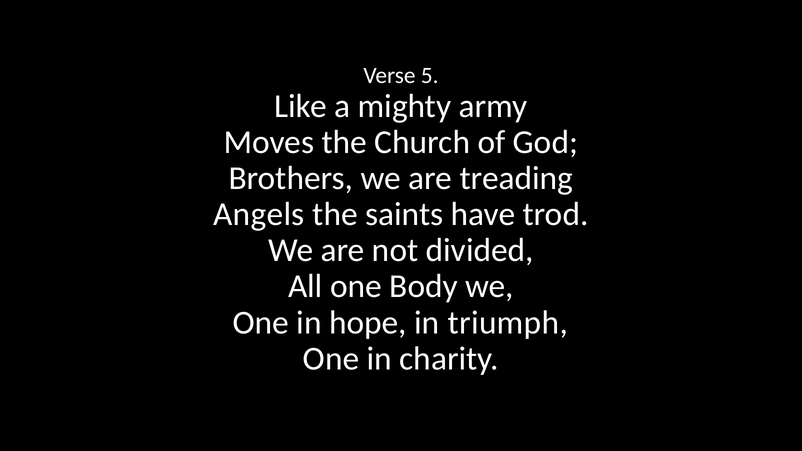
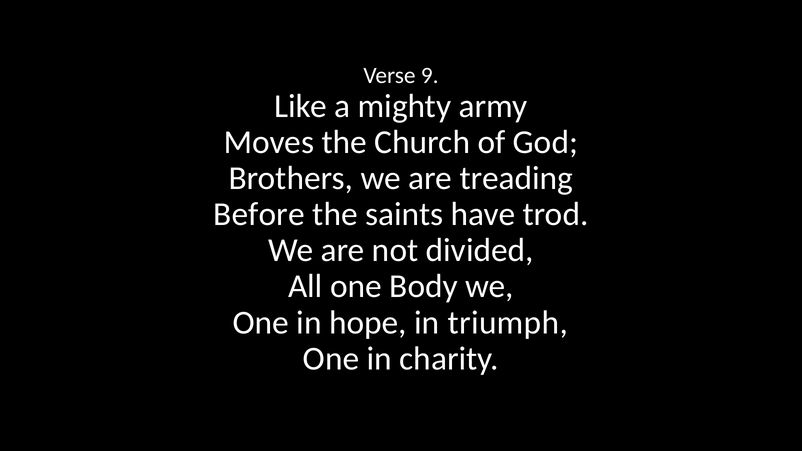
5: 5 -> 9
Angels: Angels -> Before
